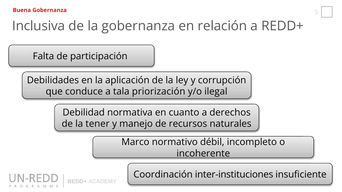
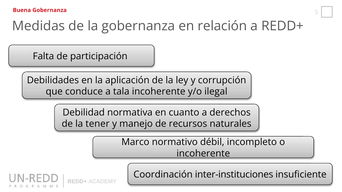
Inclusiva: Inclusiva -> Medidas
tala priorización: priorización -> incoherente
